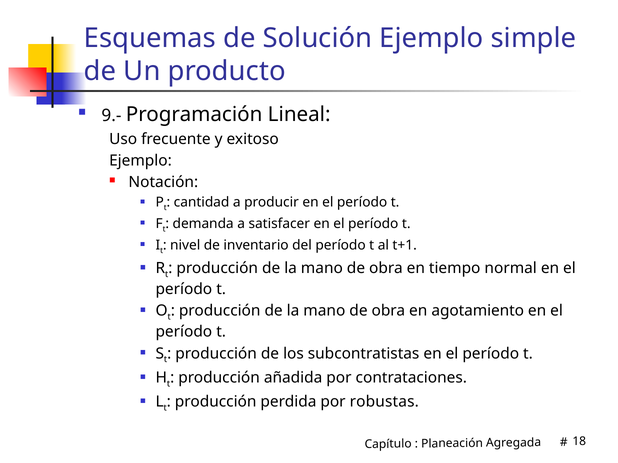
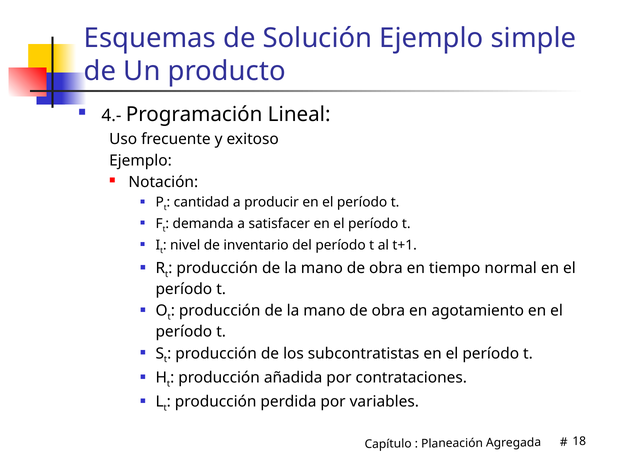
9.-: 9.- -> 4.-
robustas: robustas -> variables
